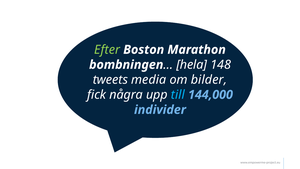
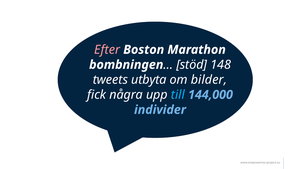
Efter colour: light green -> pink
hela: hela -> stöd
media: media -> utbyta
